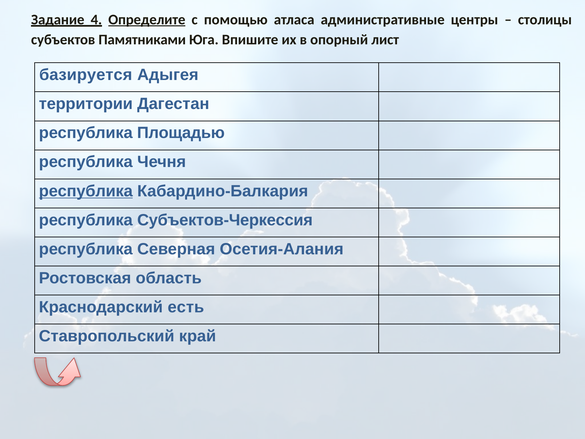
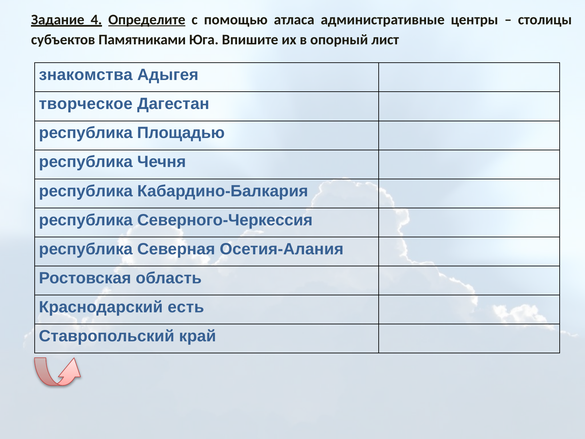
базируется: базируется -> знакомства
территории: территории -> творческое
республика at (86, 191) underline: present -> none
Субъектов-Черкессия: Субъектов-Черкессия -> Северного-Черкессия
